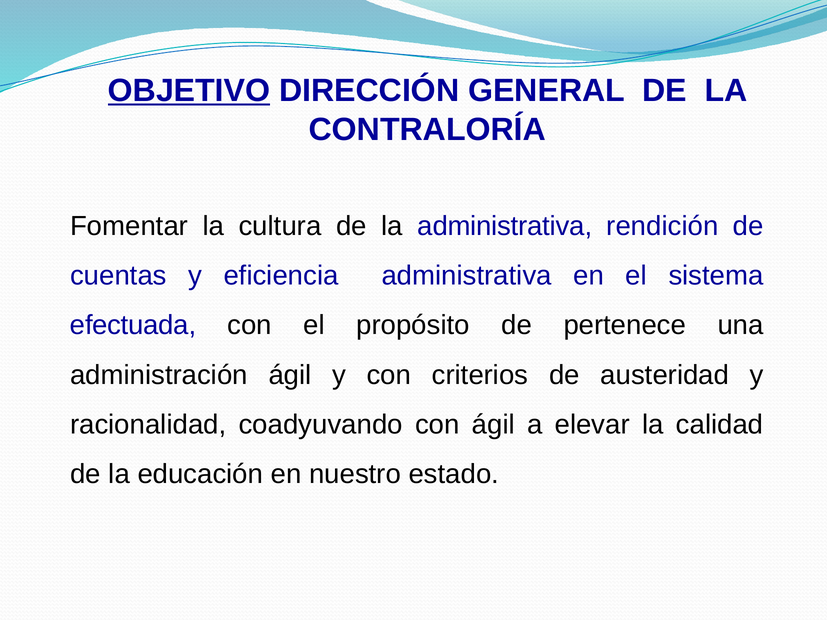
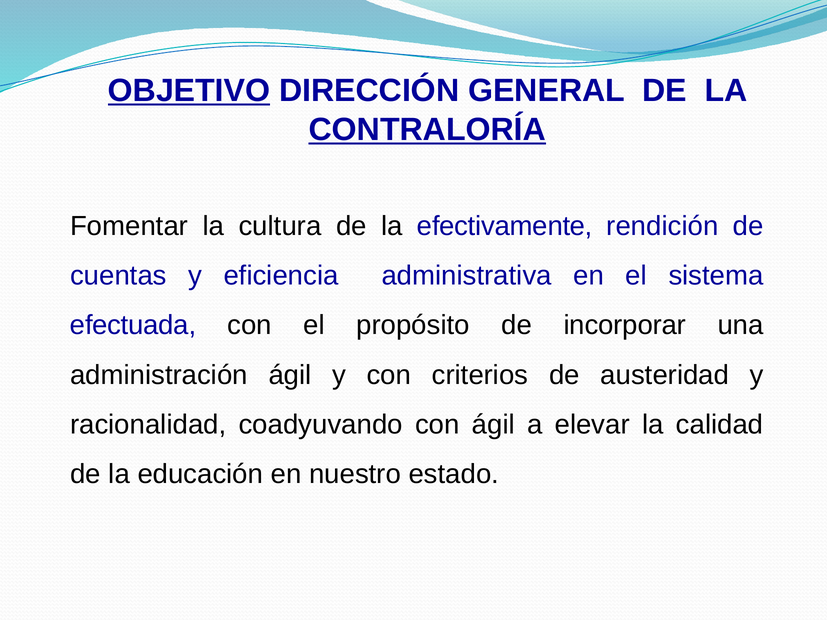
CONTRALORÍA underline: none -> present
la administrativa: administrativa -> efectivamente
pertenece: pertenece -> incorporar
